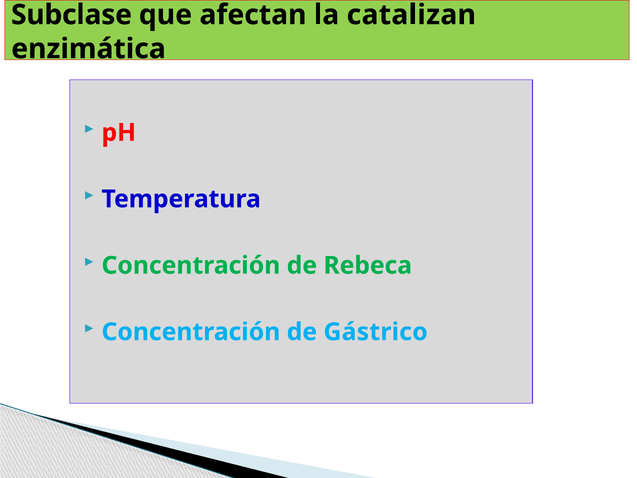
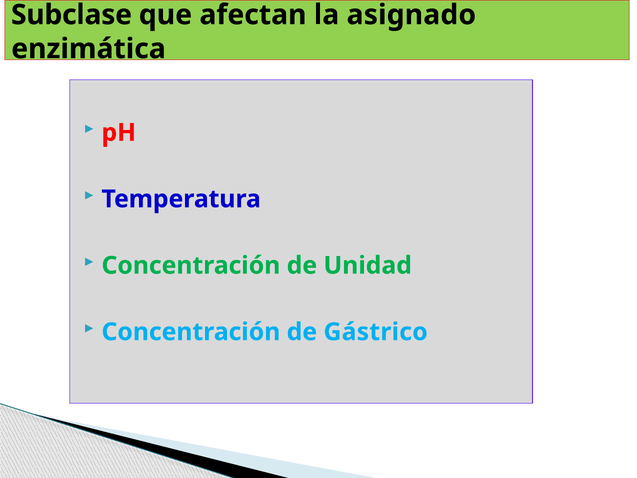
catalizan: catalizan -> asignado
Rebeca: Rebeca -> Unidad
